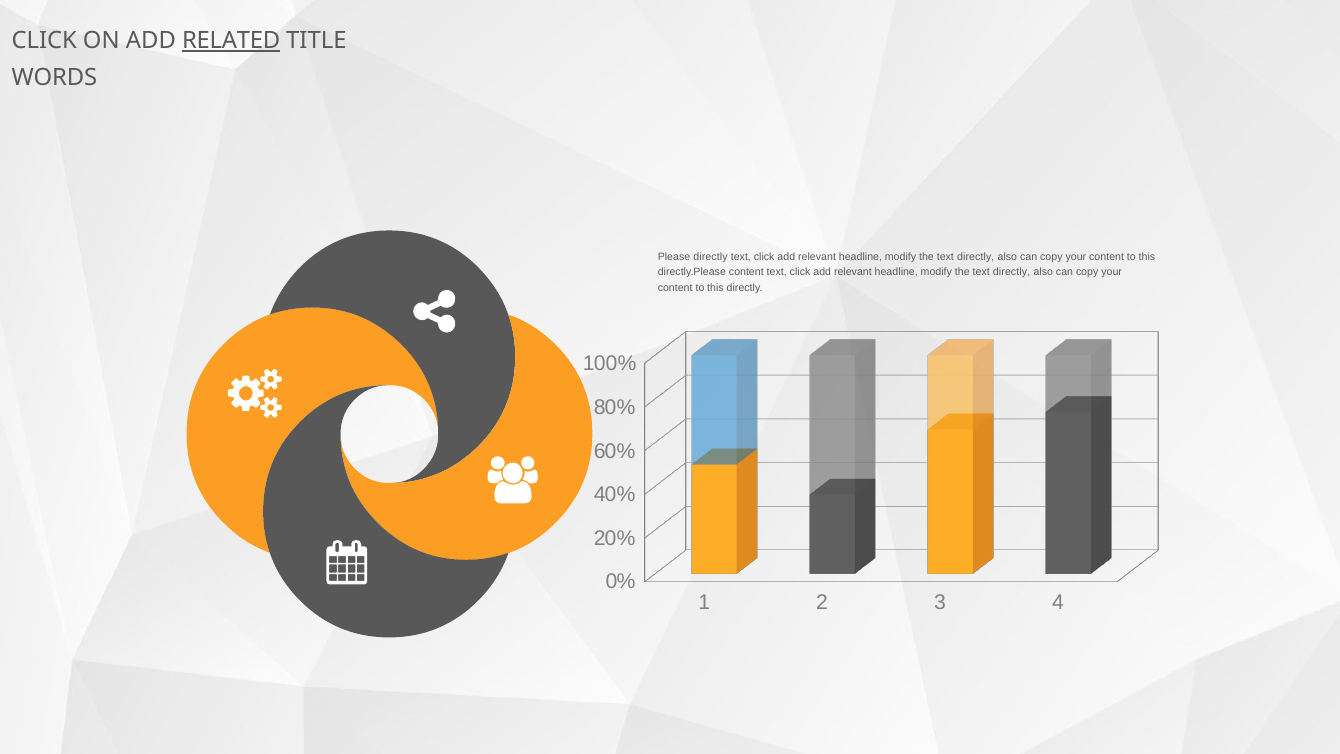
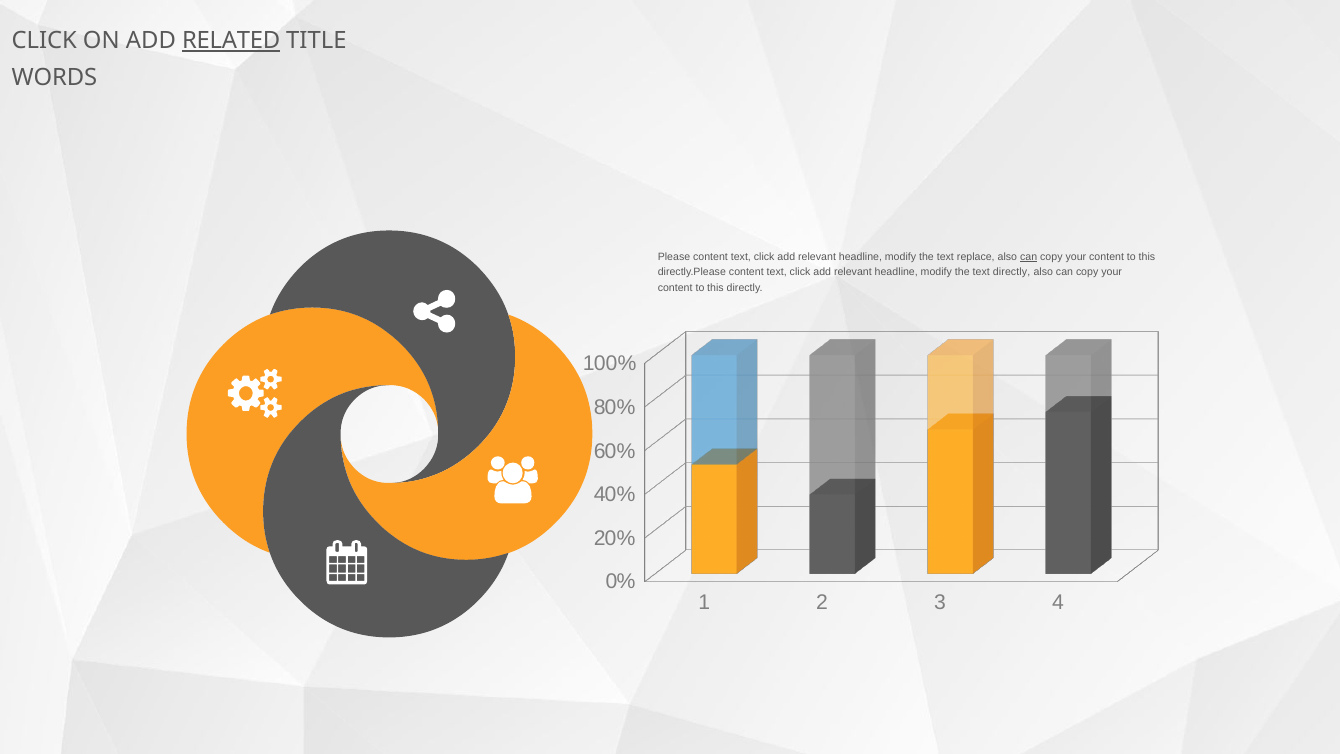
Please directly: directly -> content
directly at (976, 257): directly -> replace
can at (1029, 257) underline: none -> present
